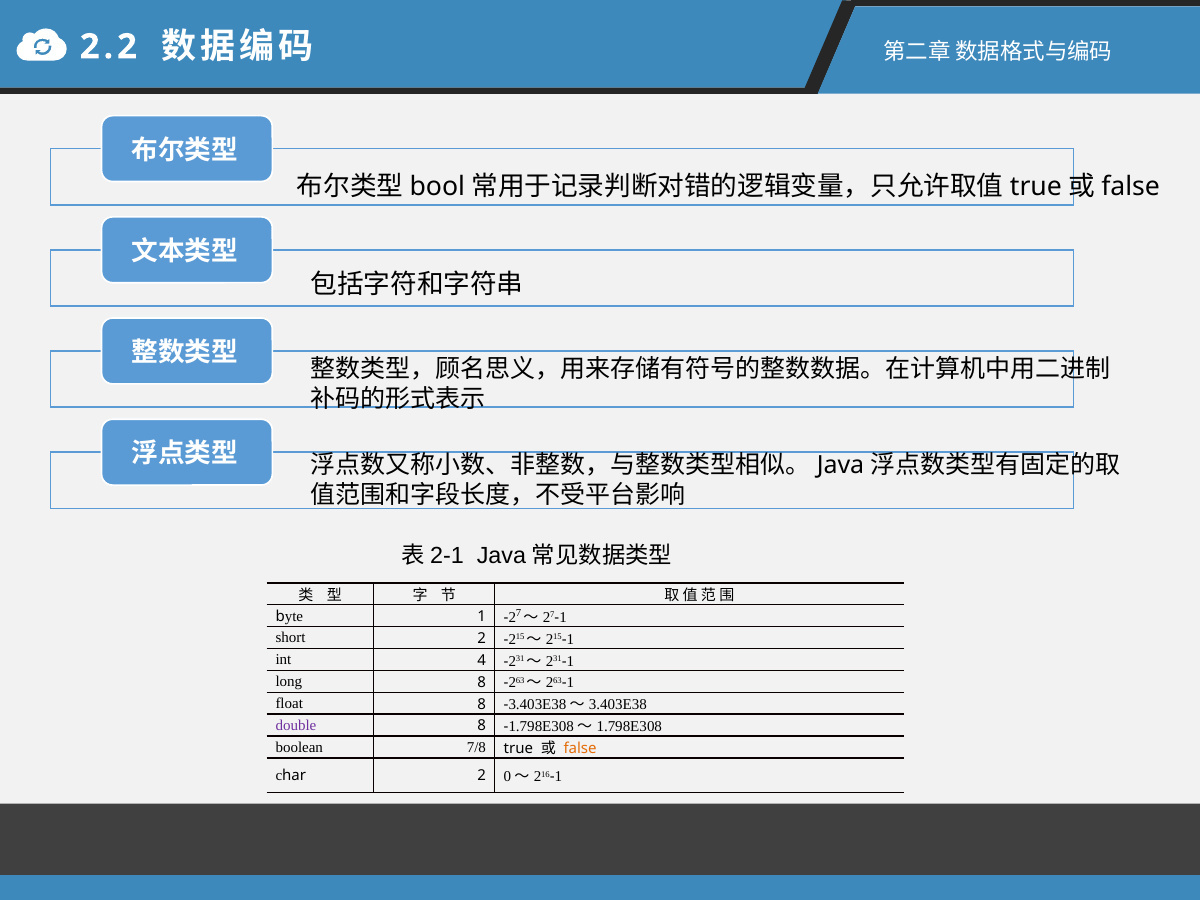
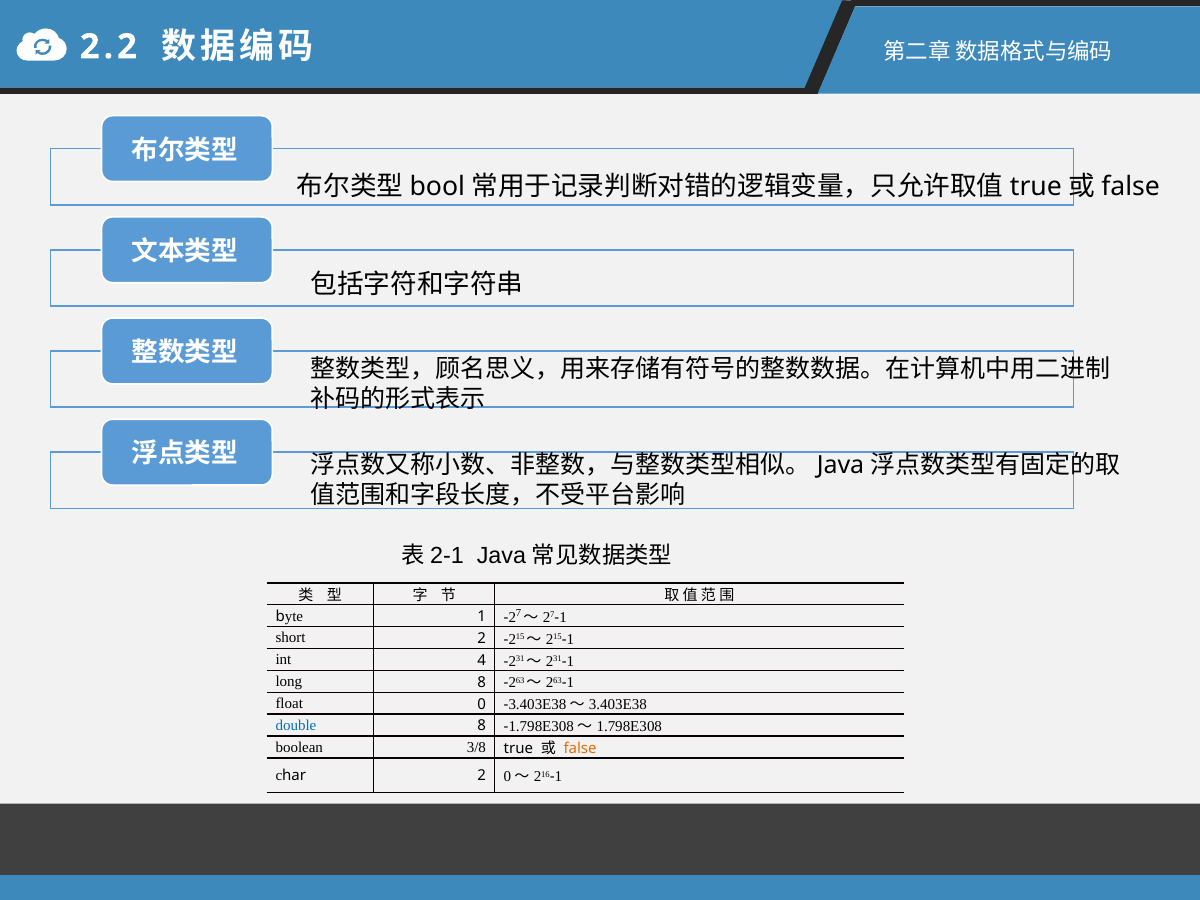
float 8: 8 -> 0
double colour: purple -> blue
7/8: 7/8 -> 3/8
